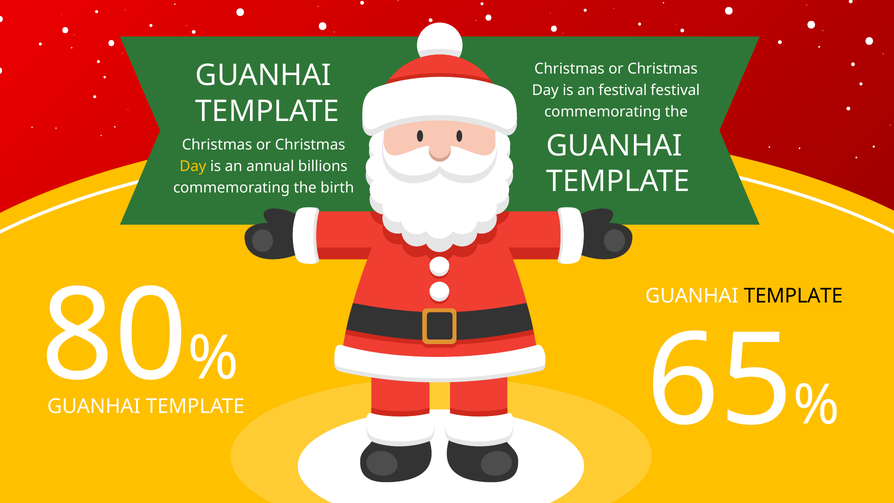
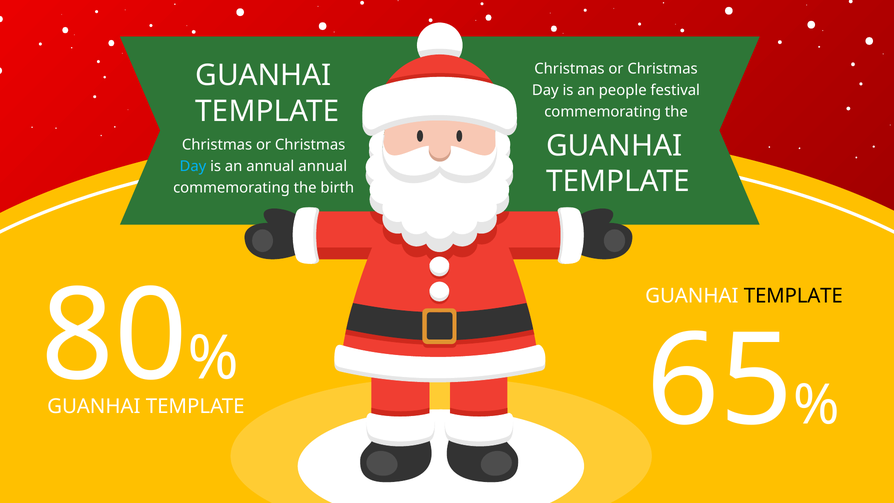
an festival: festival -> people
Day at (193, 166) colour: yellow -> light blue
annual billions: billions -> annual
